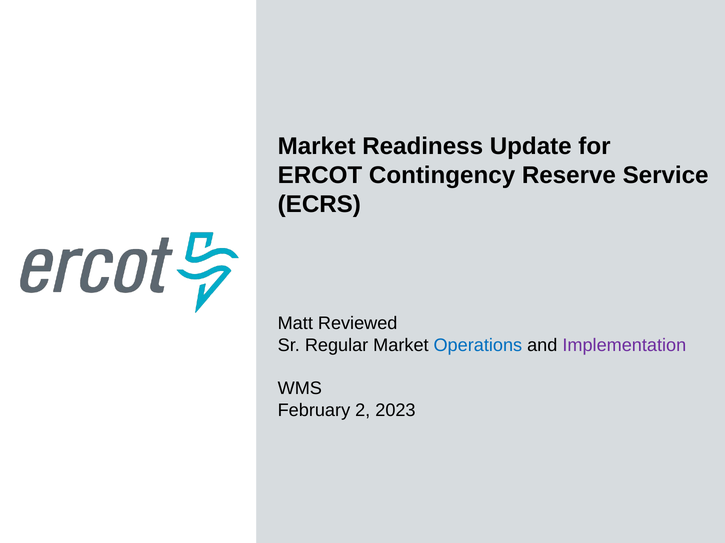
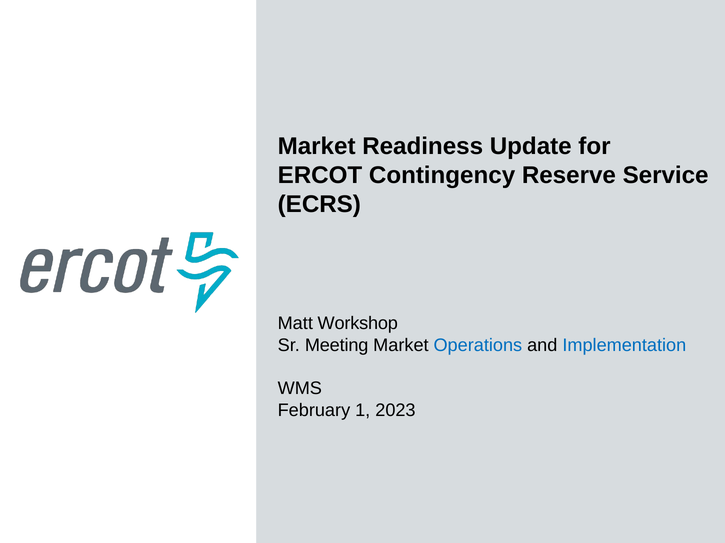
Reviewed: Reviewed -> Workshop
Regular: Regular -> Meeting
Implementation colour: purple -> blue
2: 2 -> 1
